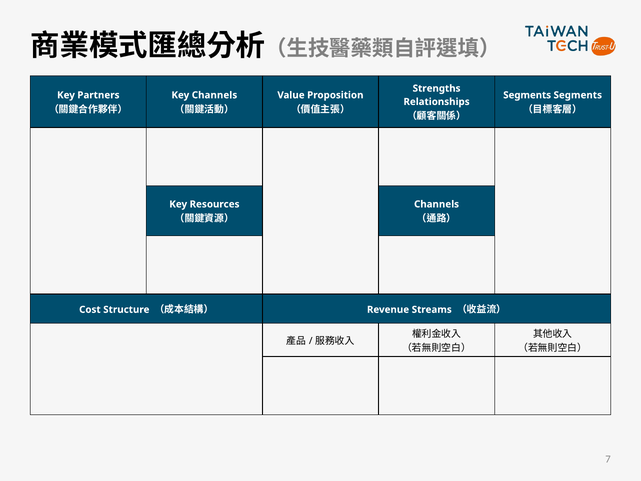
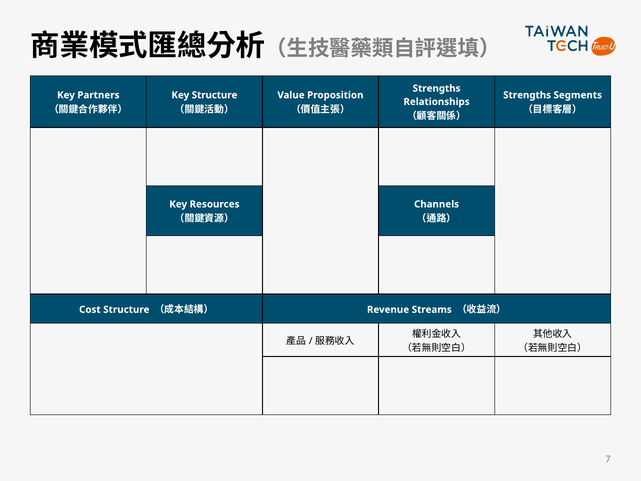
Key Channels: Channels -> Structure
Segments at (527, 95): Segments -> Strengths
